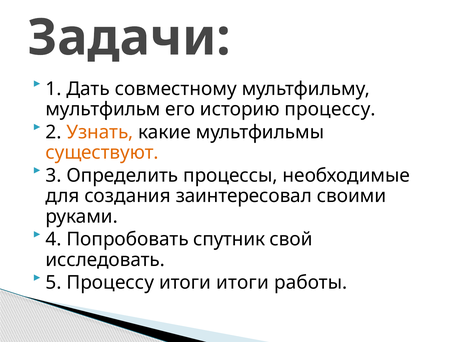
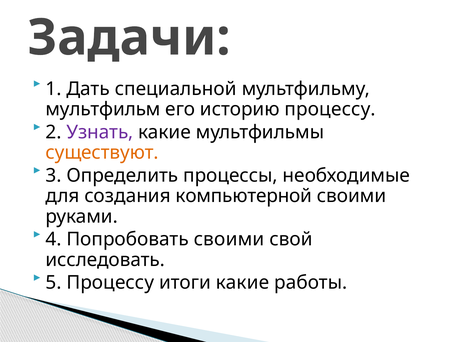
совместному: совместному -> специальной
Узнать colour: orange -> purple
заинтересовал: заинтересовал -> компьютерной
Попробовать спутник: спутник -> своими
итоги итоги: итоги -> какие
